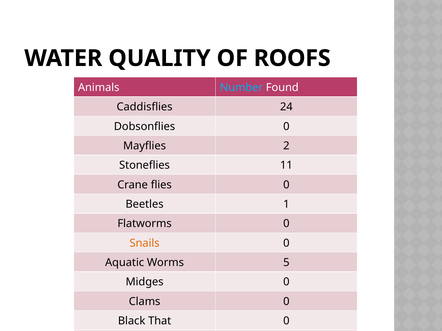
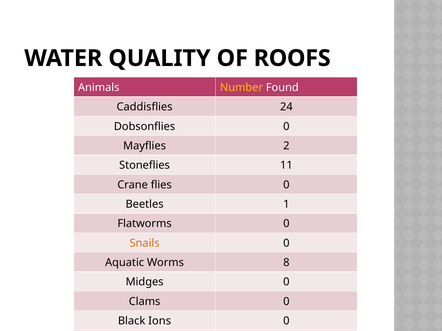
Number colour: light blue -> yellow
5: 5 -> 8
That: That -> Ions
